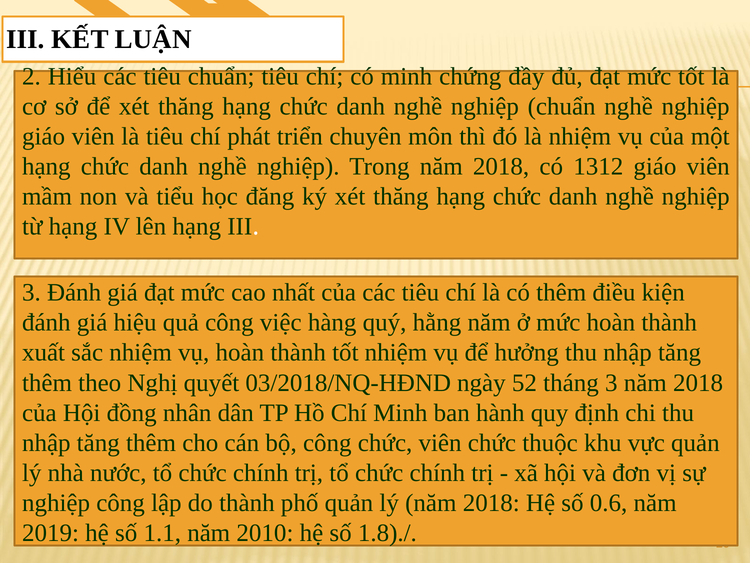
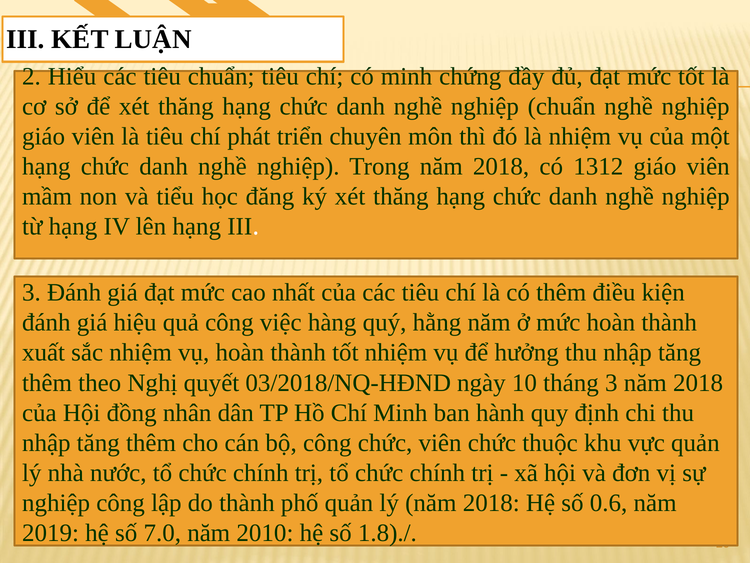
52: 52 -> 10
1.1: 1.1 -> 7.0
